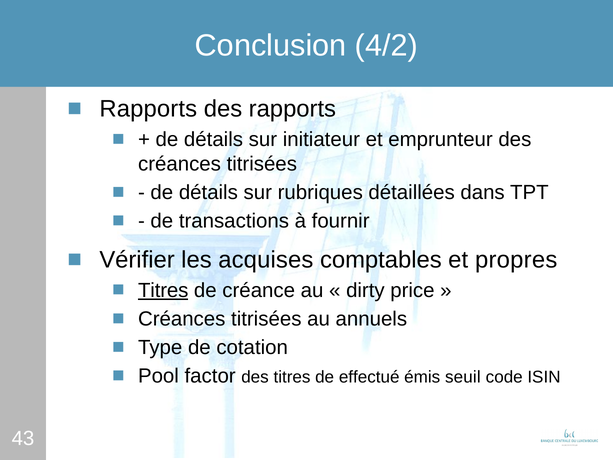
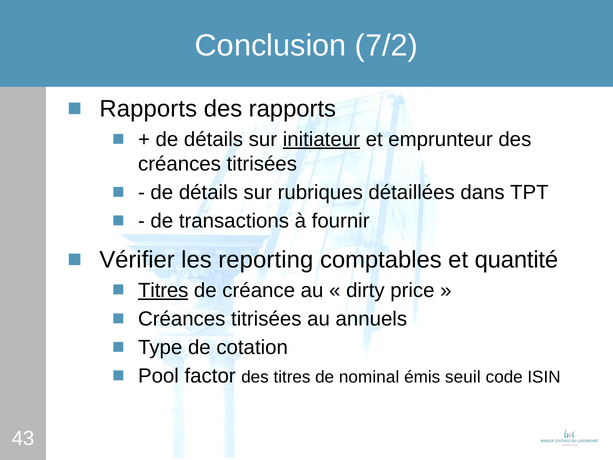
4/2: 4/2 -> 7/2
initiateur underline: none -> present
acquises: acquises -> reporting
propres: propres -> quantité
effectué: effectué -> nominal
